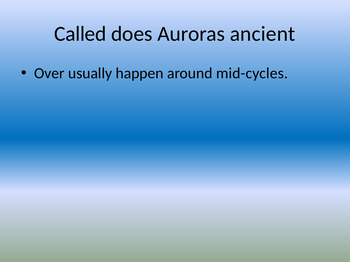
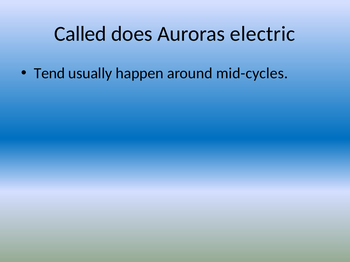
ancient: ancient -> electric
Over: Over -> Tend
